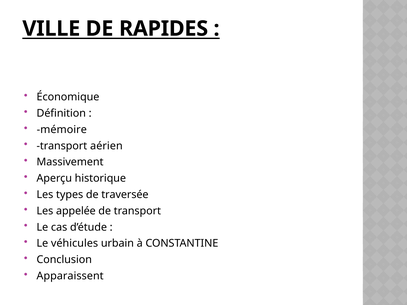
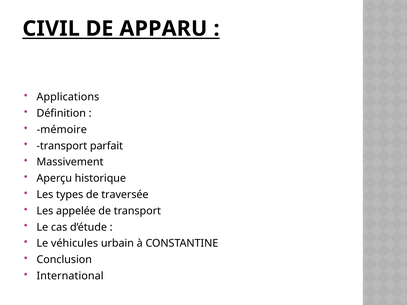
VILLE: VILLE -> CIVIL
RAPIDES: RAPIDES -> APPARU
Économique: Économique -> Applications
aérien: aérien -> parfait
Apparaissent: Apparaissent -> International
